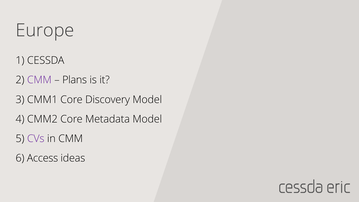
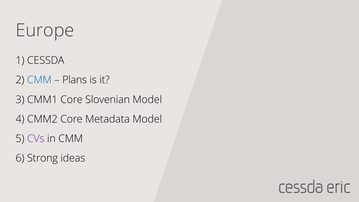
CMM at (39, 80) colour: purple -> blue
Discovery: Discovery -> Slovenian
Access: Access -> Strong
